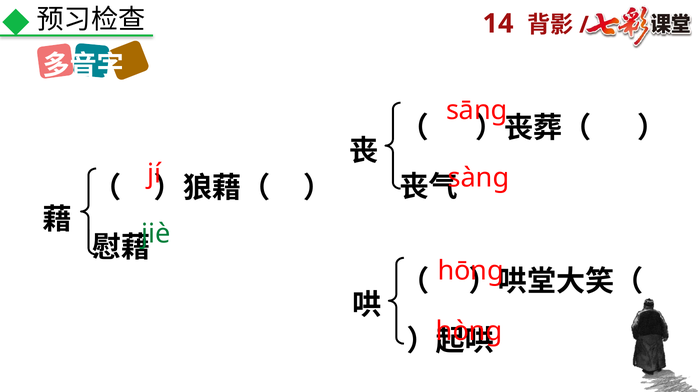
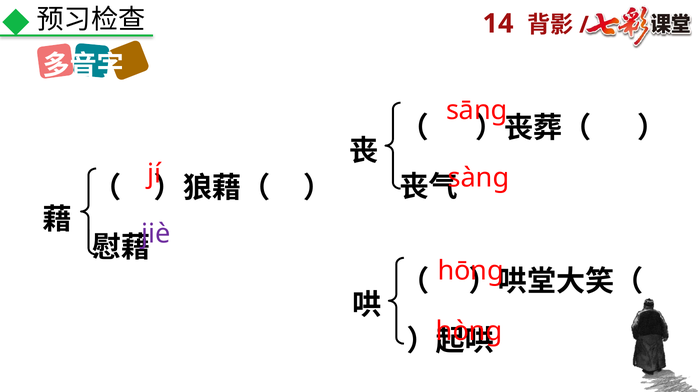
jiè colour: green -> purple
